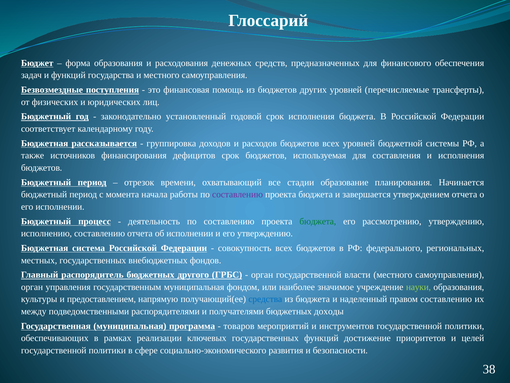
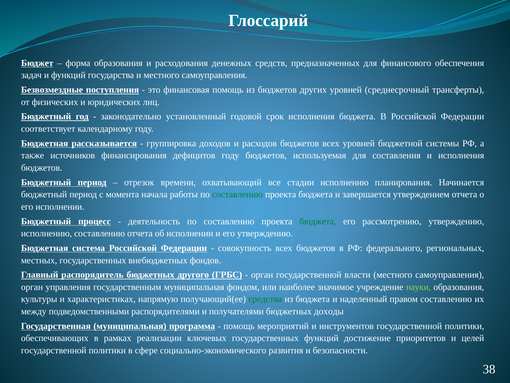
перечисляемые: перечисляемые -> среднесрочный
дефицитов срок: срок -> году
стадии образование: образование -> исполнению
составлению at (238, 194) colour: purple -> green
предоставлением: предоставлением -> характеристиках
средства colour: blue -> green
товаров at (239, 326): товаров -> помощь
